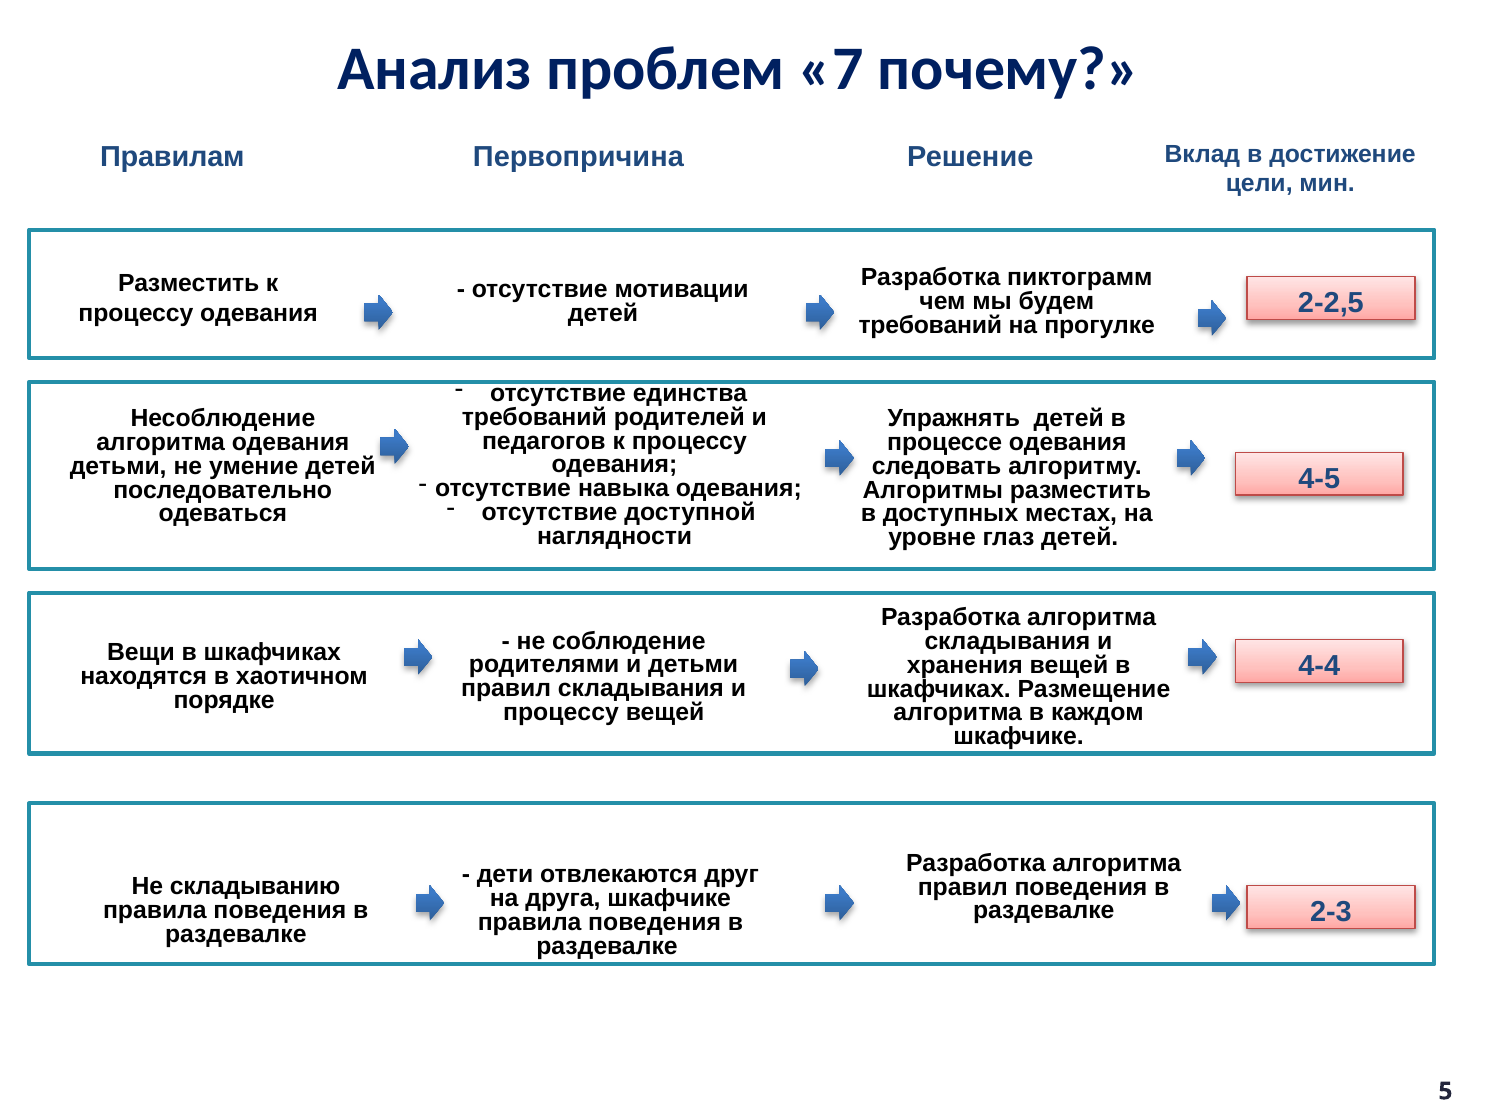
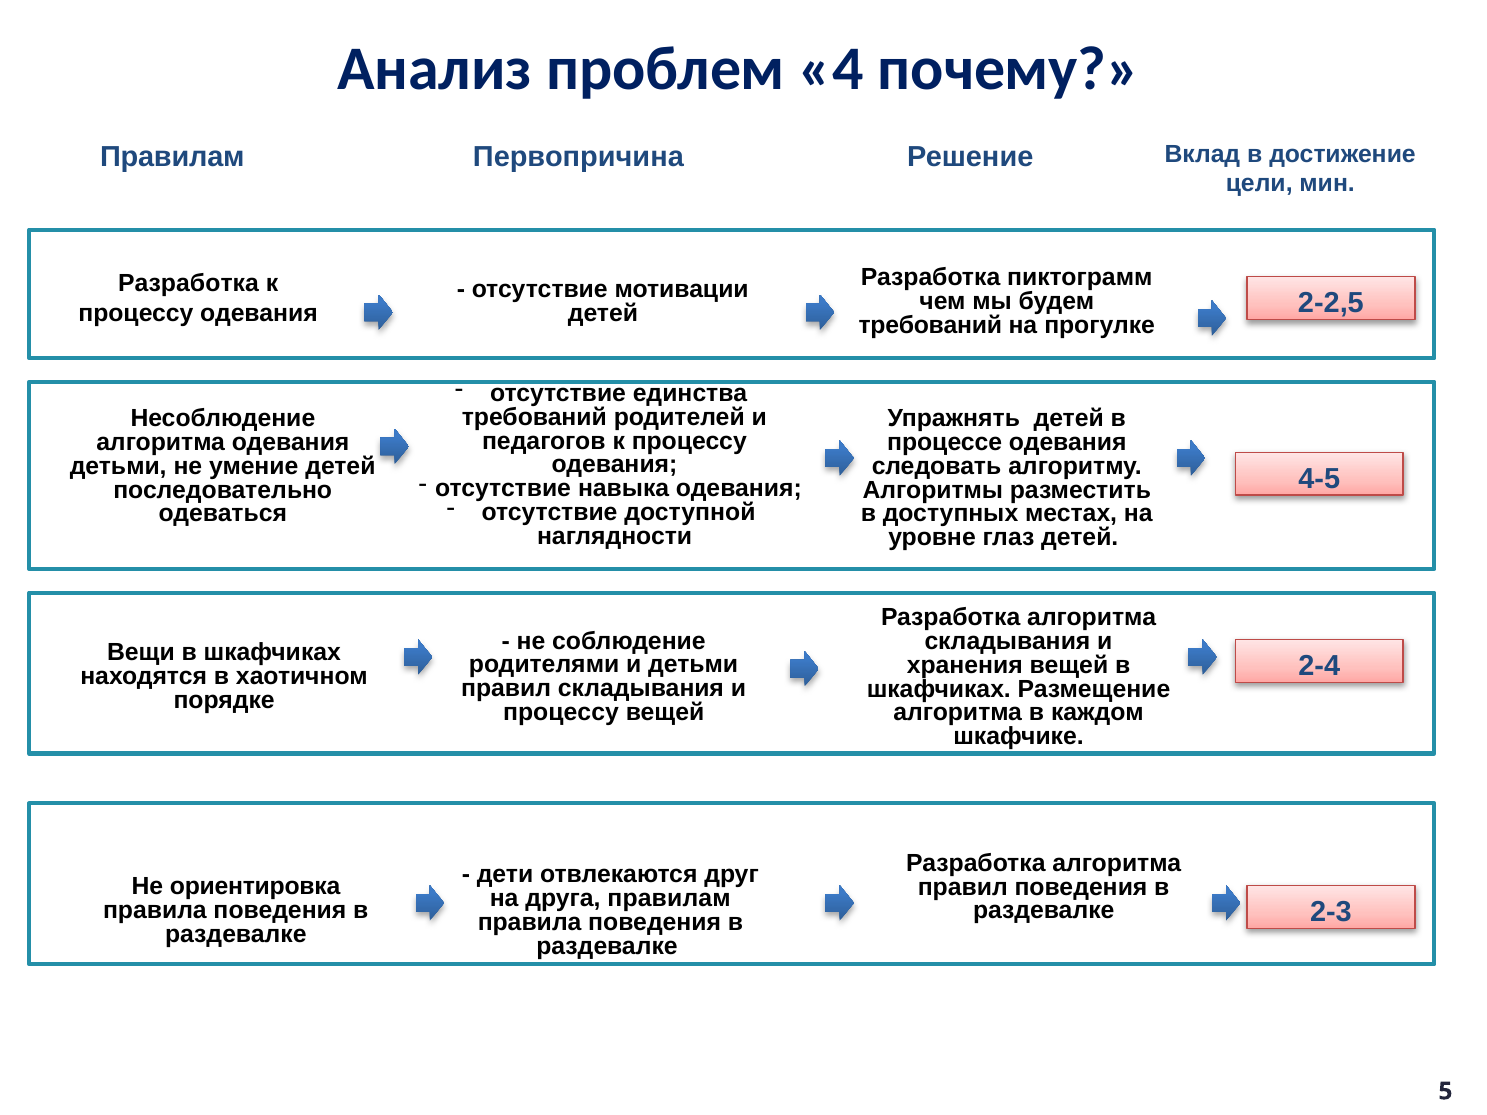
7: 7 -> 4
Разместить at (189, 283): Разместить -> Разработка
4-4: 4-4 -> 2-4
складыванию: складыванию -> ориентировка
друга шкафчике: шкафчике -> правилам
